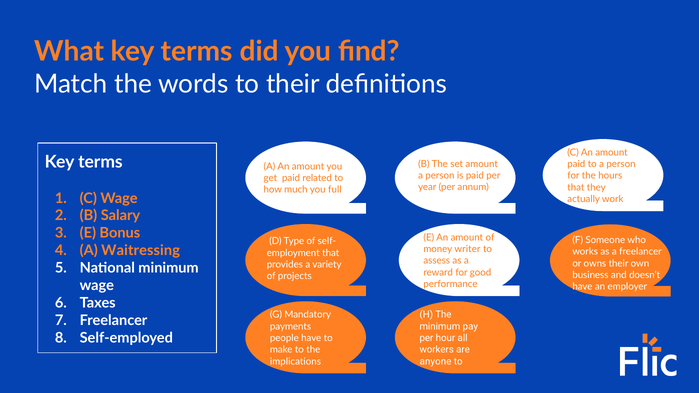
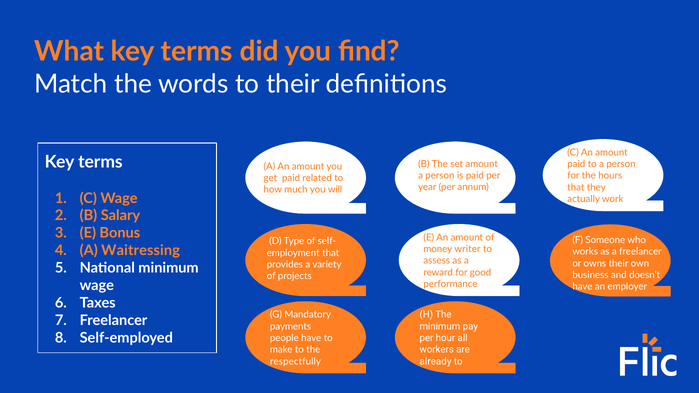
full: full -> will
anyone: anyone -> already
implications: implications -> respectfully
